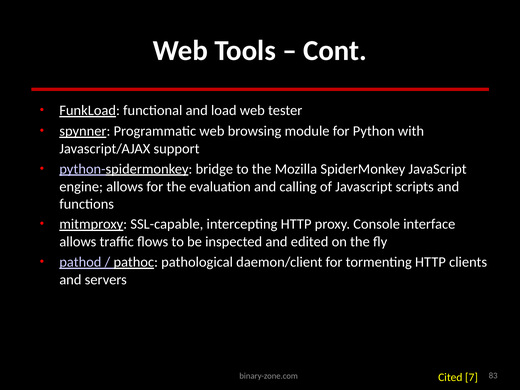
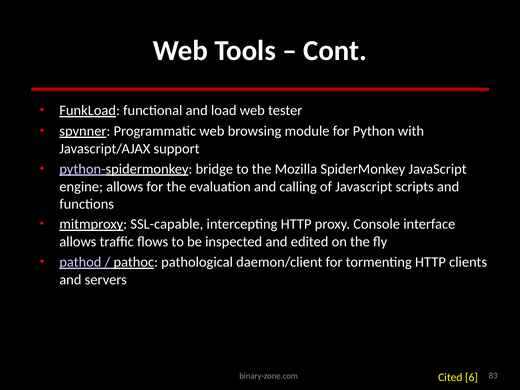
7: 7 -> 6
